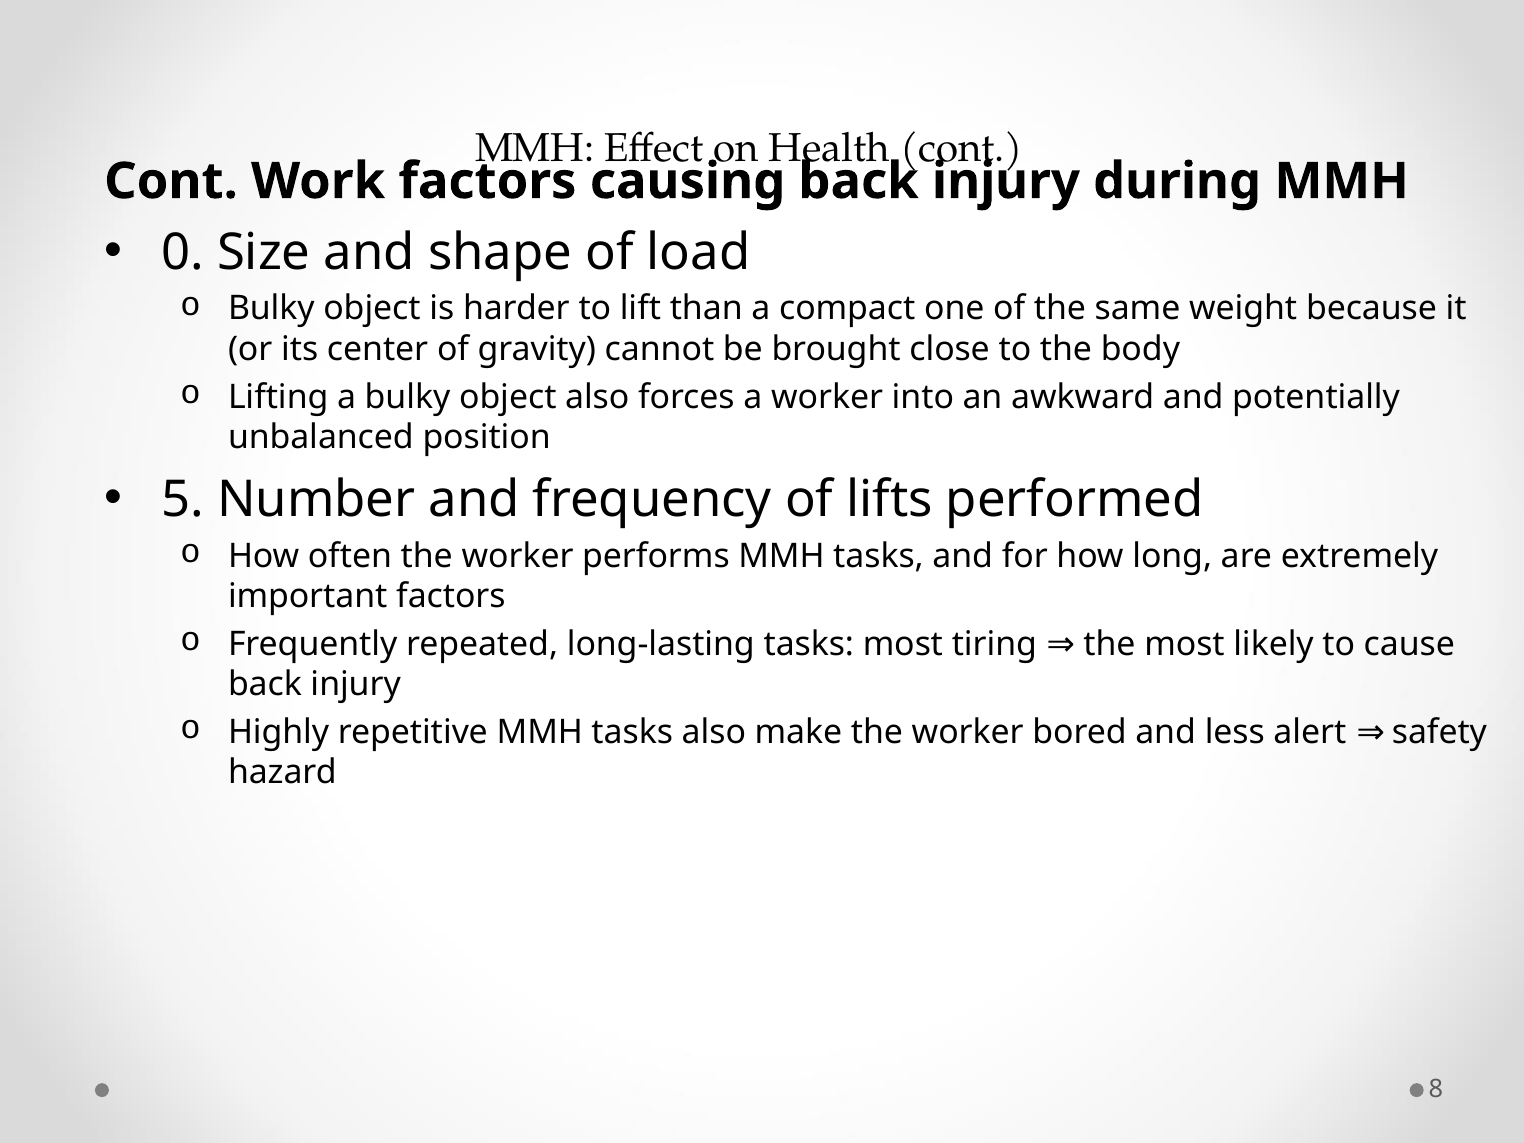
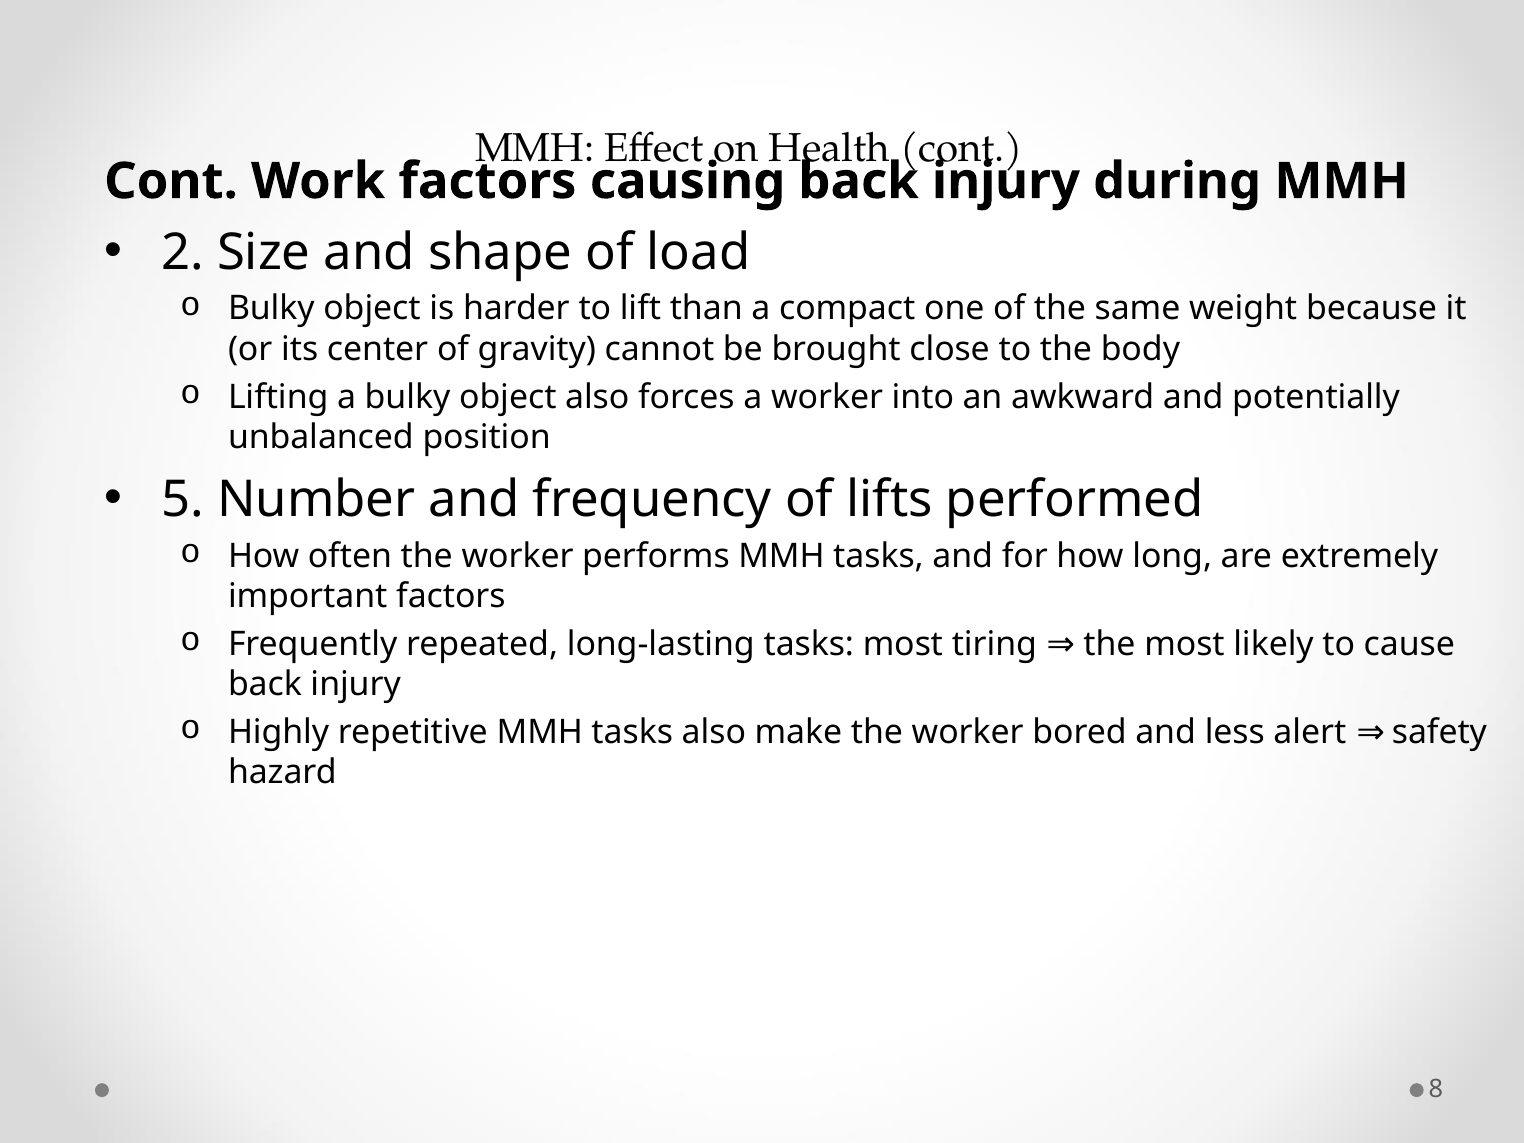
0: 0 -> 2
